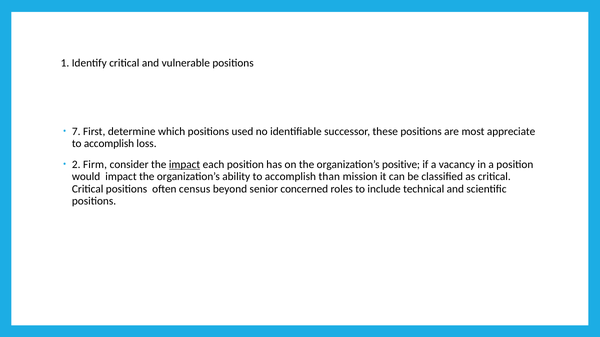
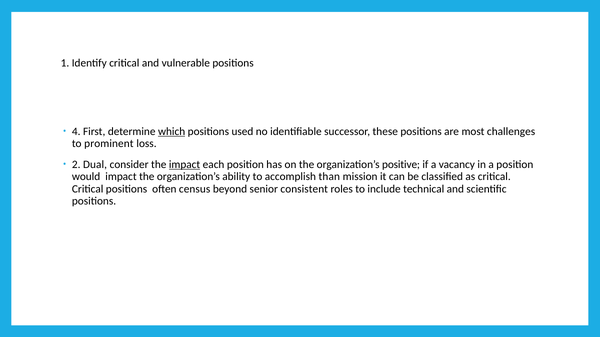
7: 7 -> 4
which underline: none -> present
appreciate: appreciate -> challenges
accomplish at (109, 144): accomplish -> prominent
Firm: Firm -> Dual
concerned: concerned -> consistent
